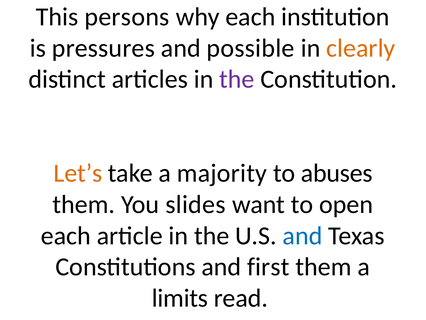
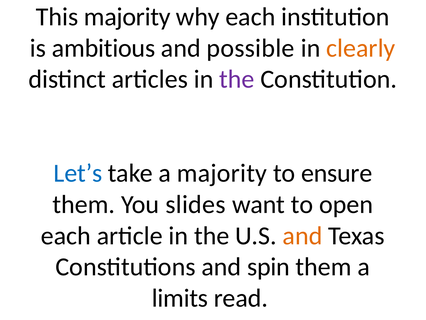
This persons: persons -> majority
pressures: pressures -> ambitious
Let’s colour: orange -> blue
abuses: abuses -> ensure
and at (302, 235) colour: blue -> orange
first: first -> spin
